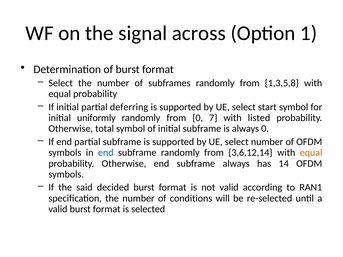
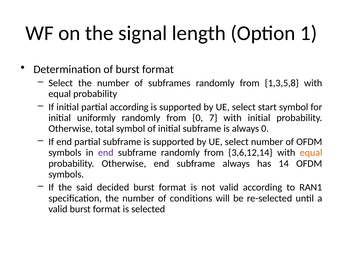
across: across -> length
partial deferring: deferring -> according
with listed: listed -> initial
end at (106, 153) colour: blue -> purple
